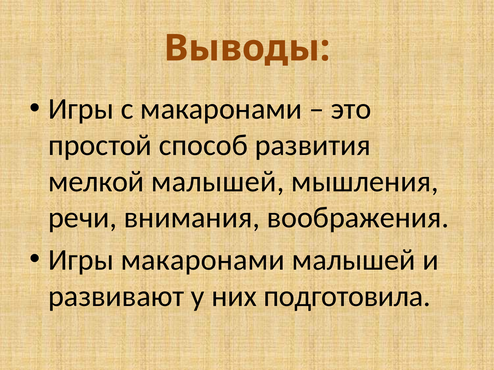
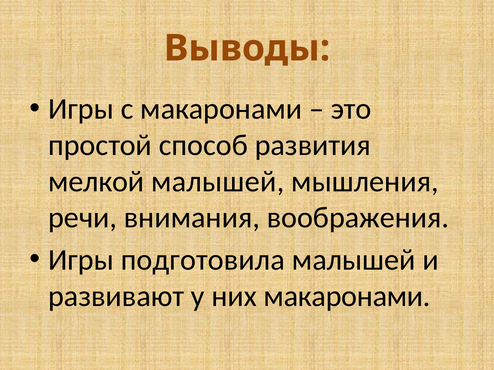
Игры макаронами: макаронами -> подготовила
них подготовила: подготовила -> макаронами
